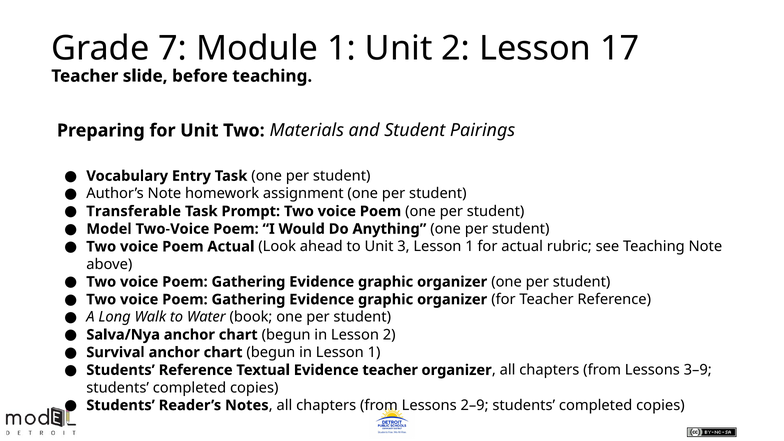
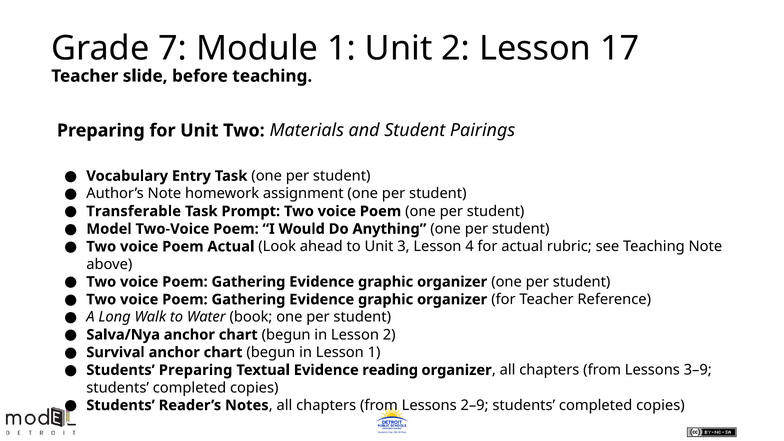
3 Lesson 1: 1 -> 4
Students Reference: Reference -> Preparing
Evidence teacher: teacher -> reading
